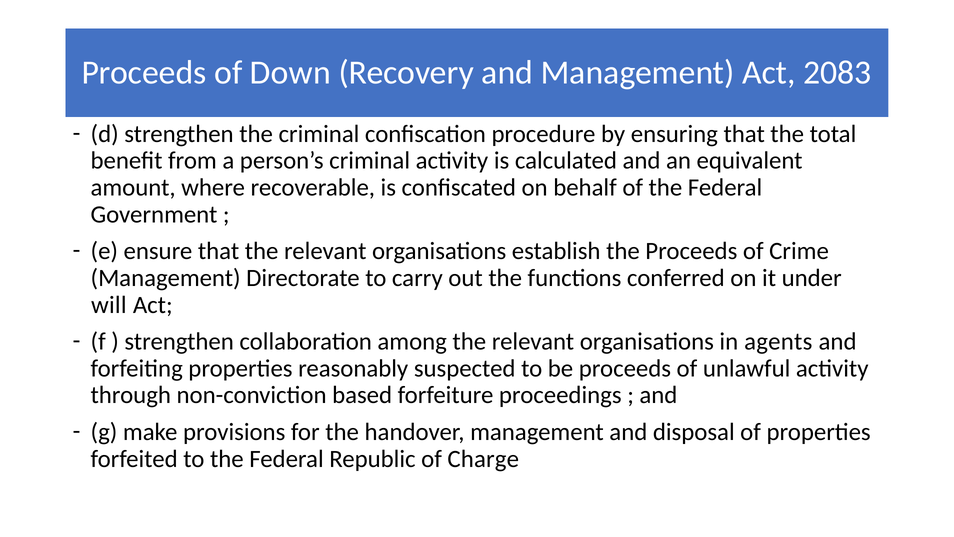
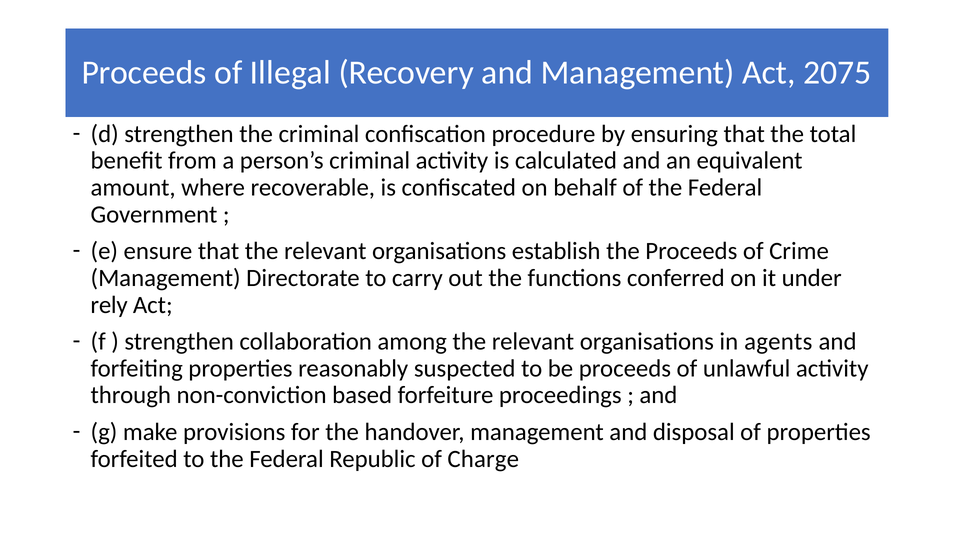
Down: Down -> Illegal
2083: 2083 -> 2075
will: will -> rely
